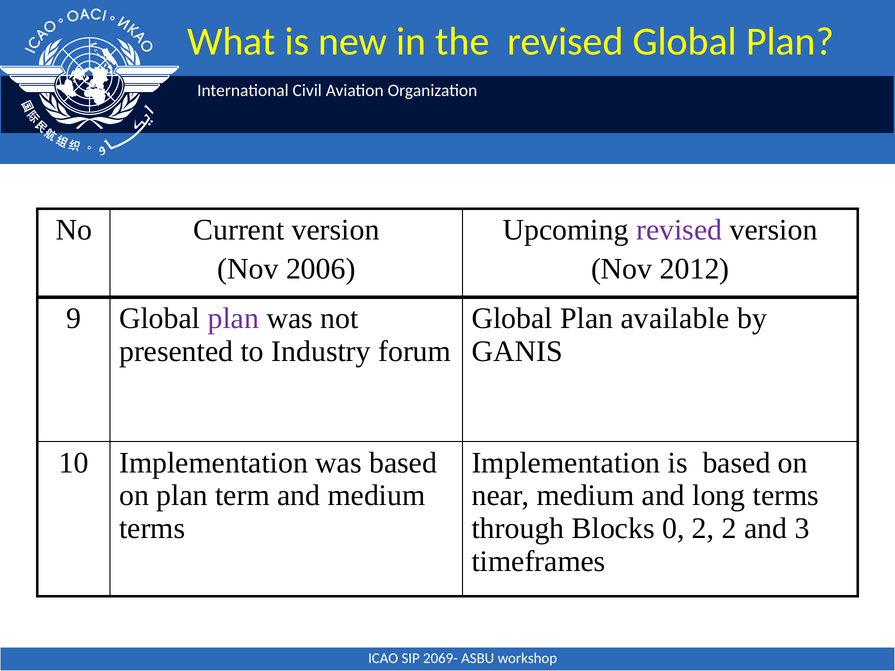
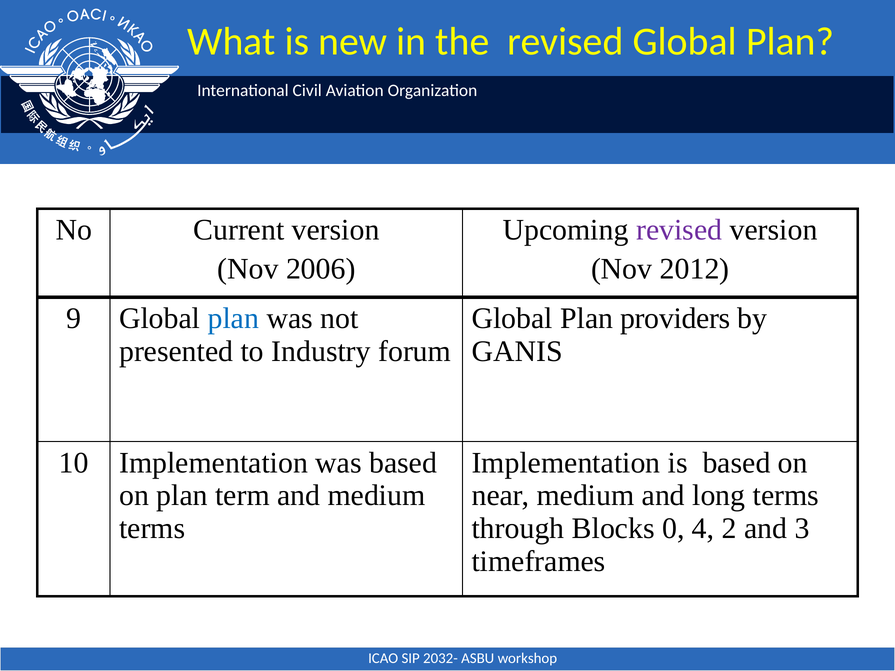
plan at (233, 318) colour: purple -> blue
available: available -> providers
0 2: 2 -> 4
2069-: 2069- -> 2032-
